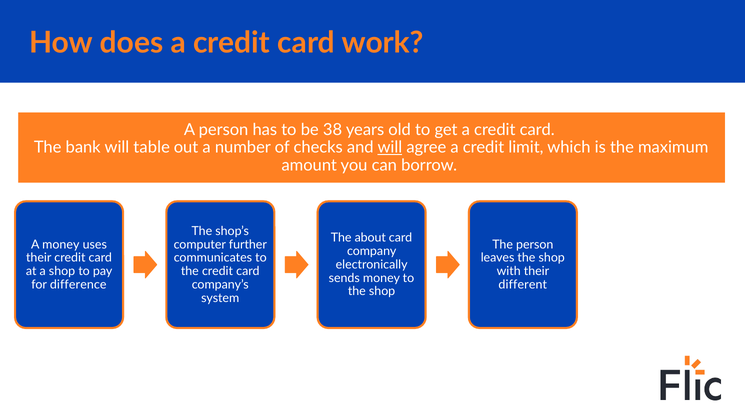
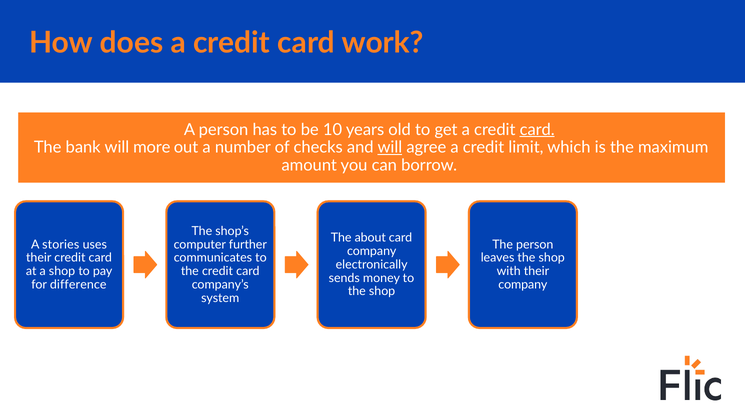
38: 38 -> 10
card at (537, 130) underline: none -> present
table: table -> more
A money: money -> stories
different at (523, 285): different -> company
